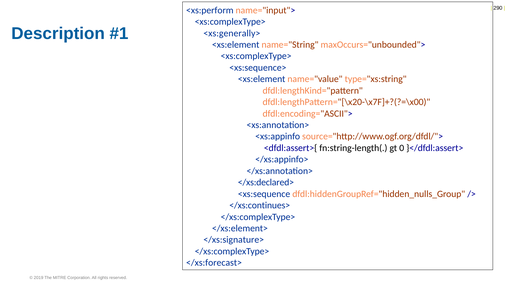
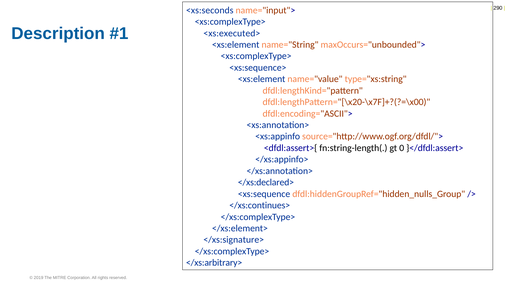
<xs:perform: <xs:perform -> <xs:seconds
<xs:generally>: <xs:generally> -> <xs:executed>
</xs:forecast>: </xs:forecast> -> </xs:arbitrary>
